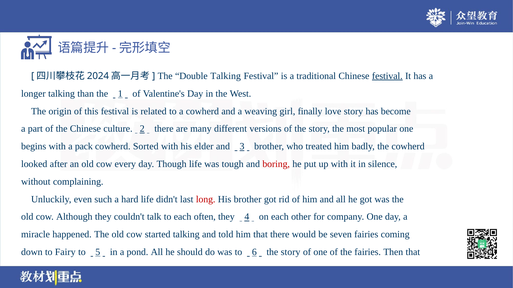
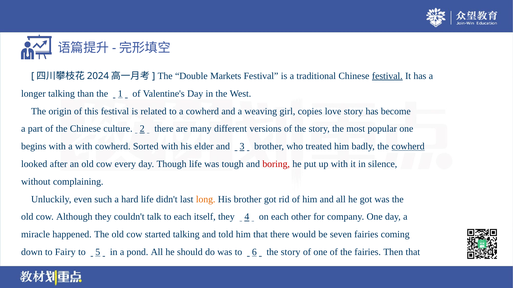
Double Talking: Talking -> Markets
finally: finally -> copies
a pack: pack -> with
cowherd at (408, 147) underline: none -> present
long colour: red -> orange
often: often -> itself
